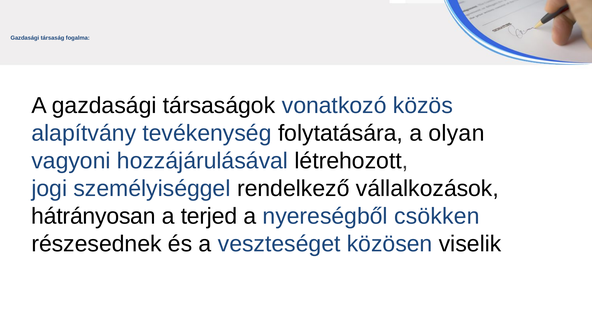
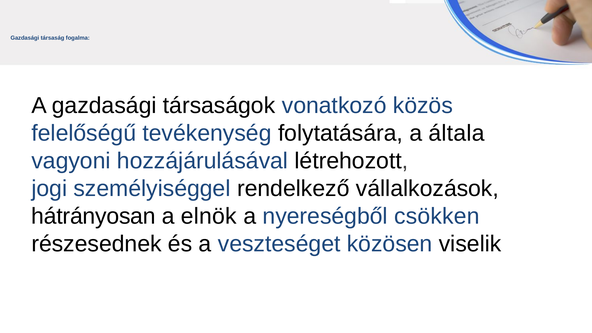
alapítvány: alapítvány -> felelőségű
olyan: olyan -> általa
terjed: terjed -> elnök
